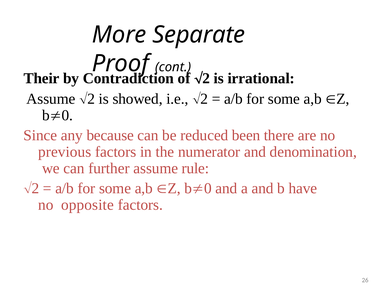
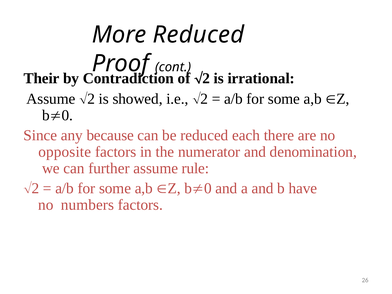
More Separate: Separate -> Reduced
been: been -> each
previous: previous -> opposite
opposite: opposite -> numbers
